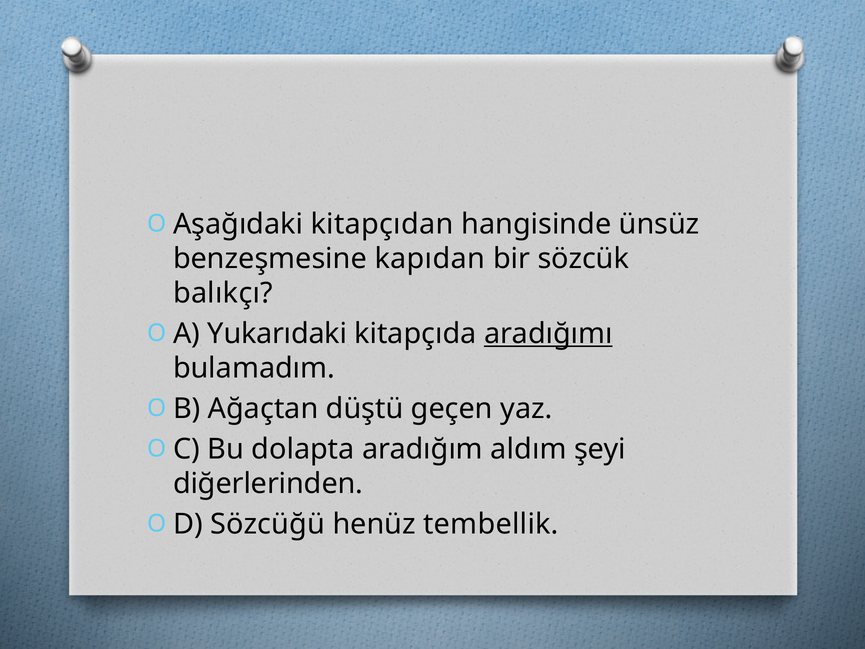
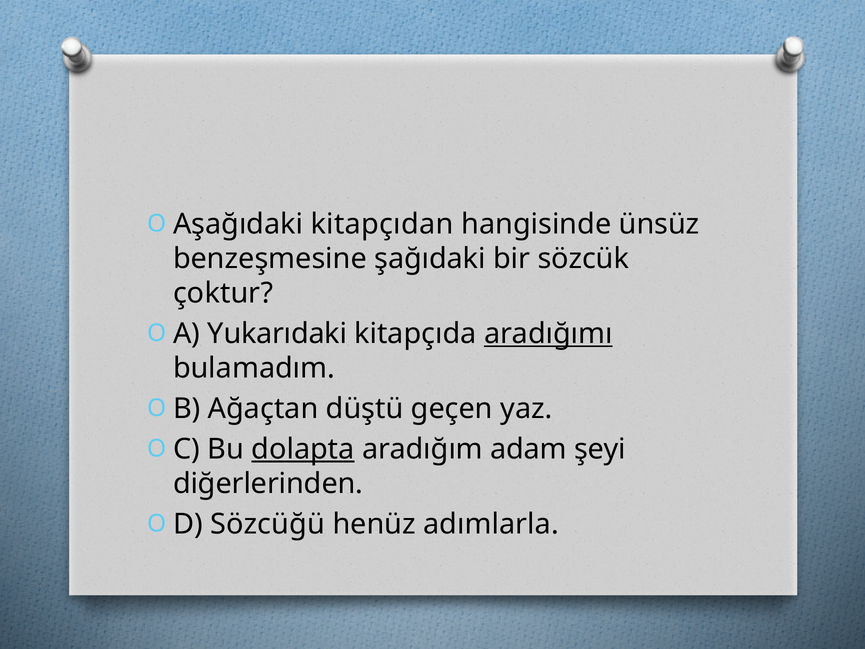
kapıdan: kapıdan -> şağıdaki
balıkçı: balıkçı -> çoktur
dolapta underline: none -> present
aldım: aldım -> adam
tembellik: tembellik -> adımlarla
